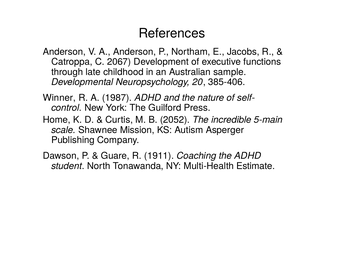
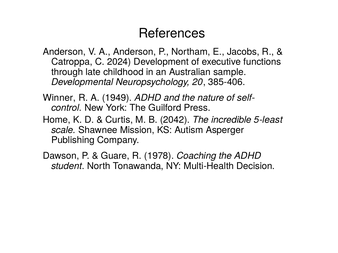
2067: 2067 -> 2024
1987: 1987 -> 1949
2052: 2052 -> 2042
5-main: 5-main -> 5-least
1911: 1911 -> 1978
Estimate: Estimate -> Decision
